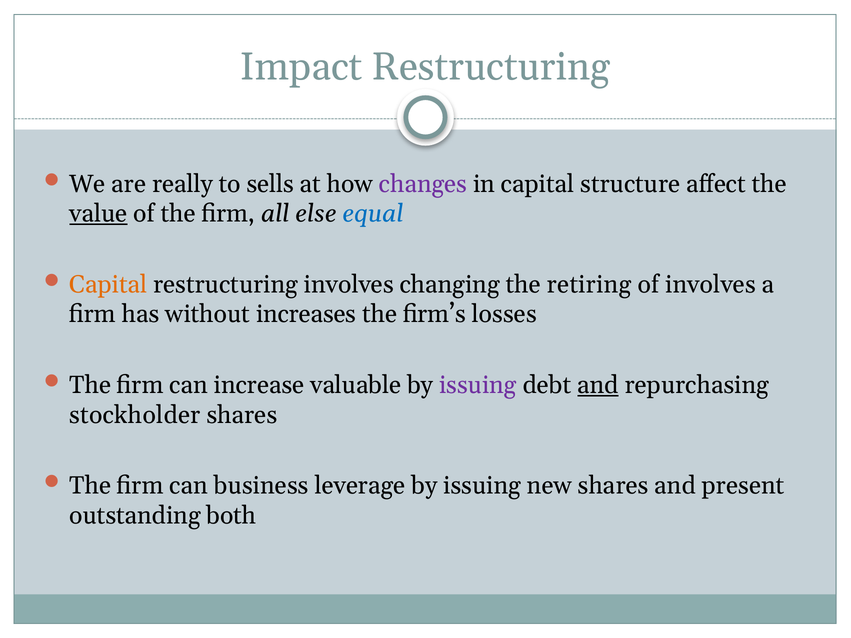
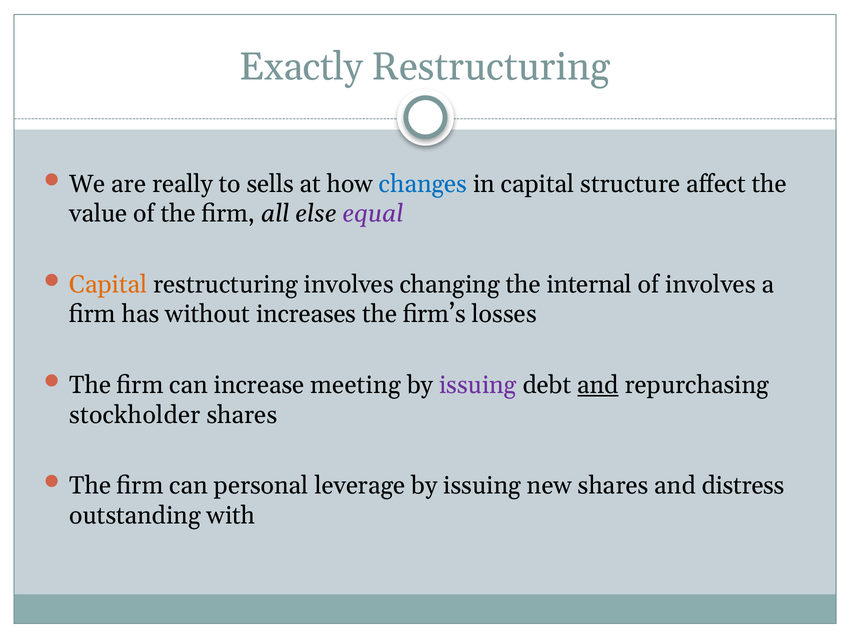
Impact: Impact -> Exactly
changes colour: purple -> blue
value underline: present -> none
equal colour: blue -> purple
retiring: retiring -> internal
valuable: valuable -> meeting
business: business -> personal
present: present -> distress
both: both -> with
